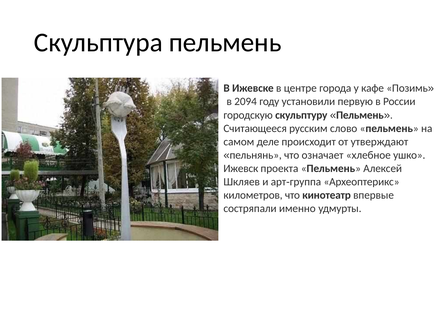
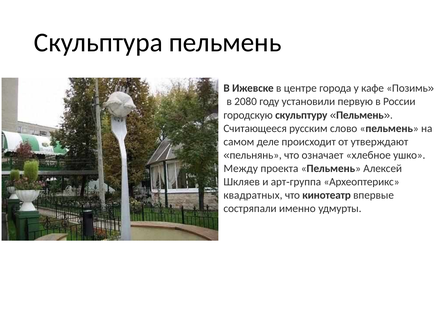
2094: 2094 -> 2080
Ижевск: Ижевск -> Между
километров: километров -> квадратных
